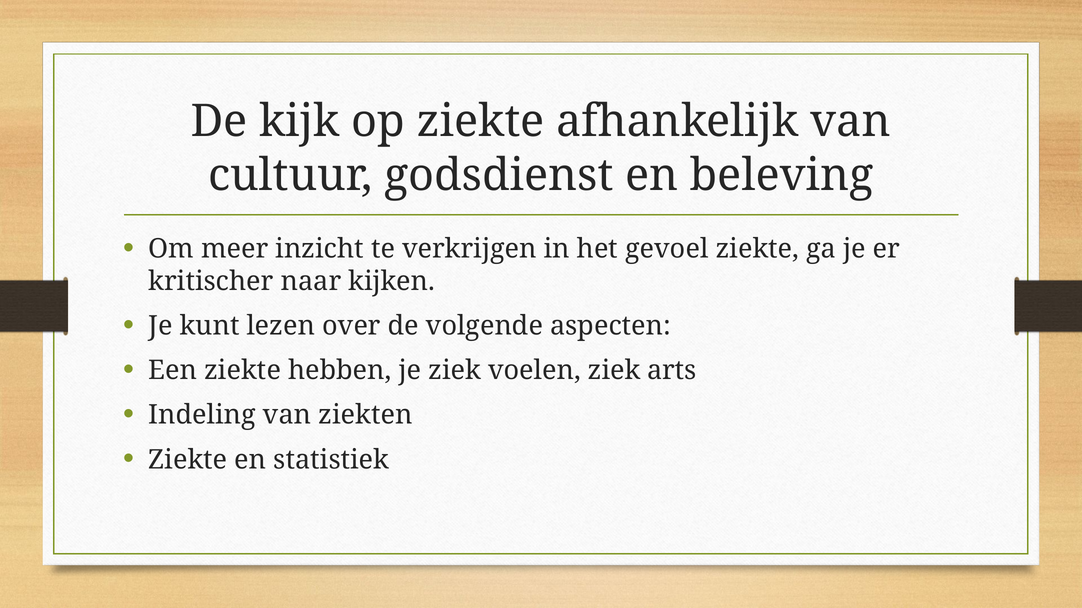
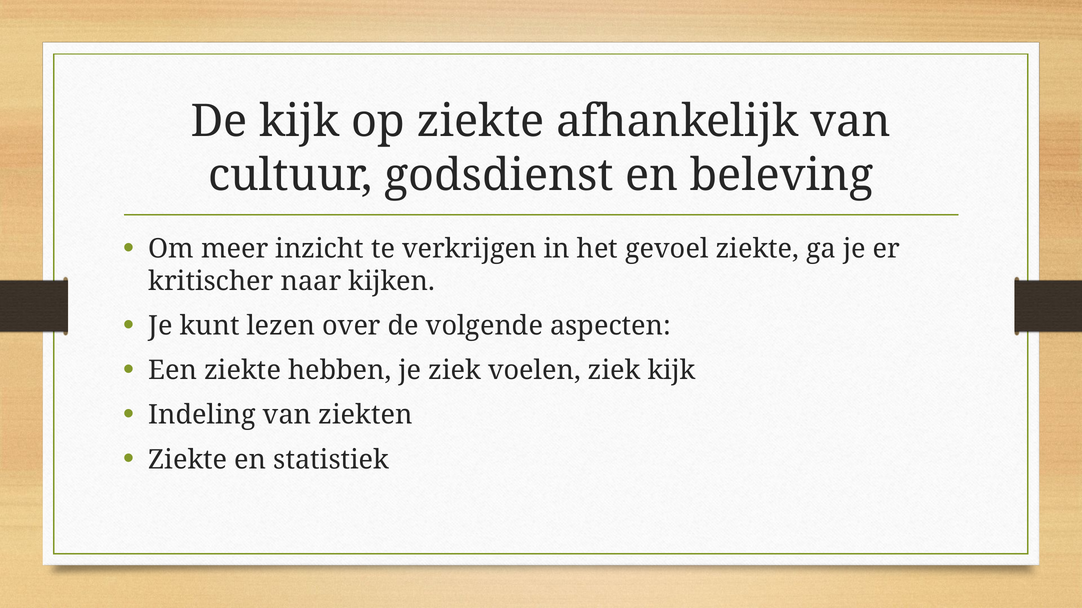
ziek arts: arts -> kijk
